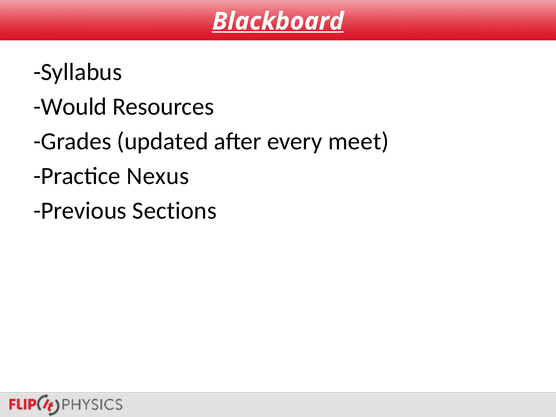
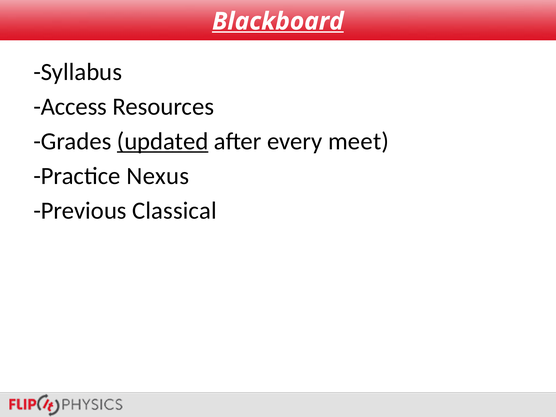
Would: Would -> Access
updated underline: none -> present
Sections: Sections -> Classical
